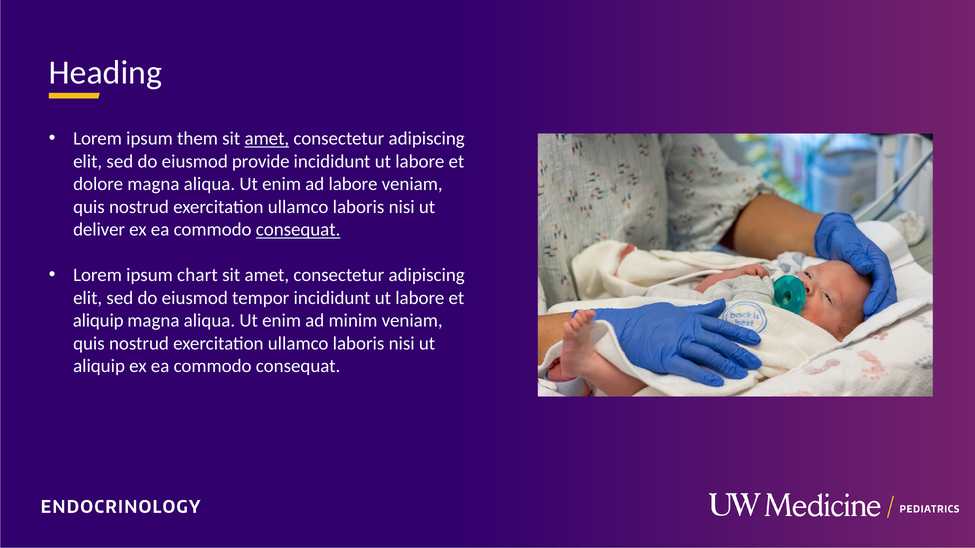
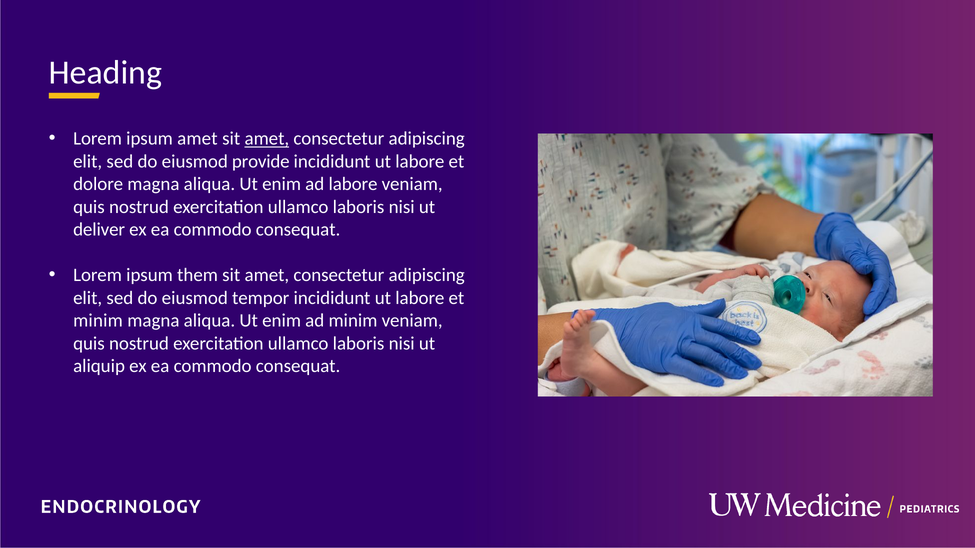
ipsum them: them -> amet
consequat at (298, 230) underline: present -> none
chart: chart -> them
aliquip at (98, 321): aliquip -> minim
